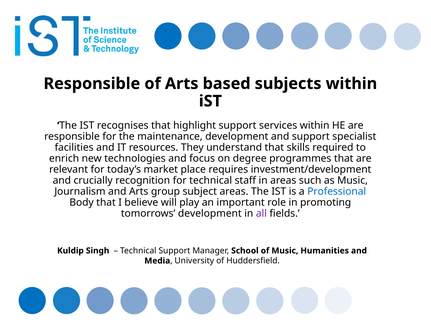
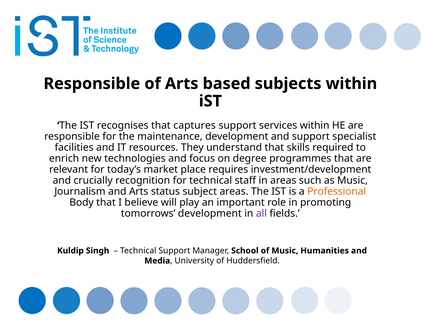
highlight: highlight -> captures
group: group -> status
Professional colour: blue -> orange
